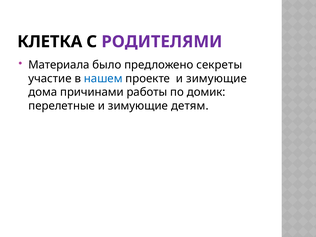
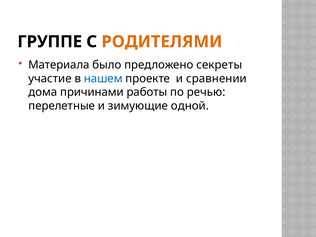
КЛЕТКА: КЛЕТКА -> ГРУППЕ
РОДИТЕЛЯМИ colour: purple -> orange
проекте и зимующие: зимующие -> сравнении
домик: домик -> речью
детям: детям -> одной
